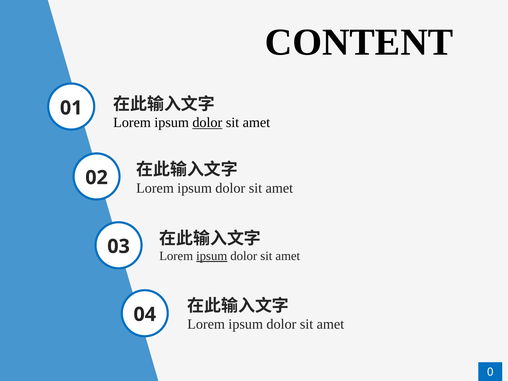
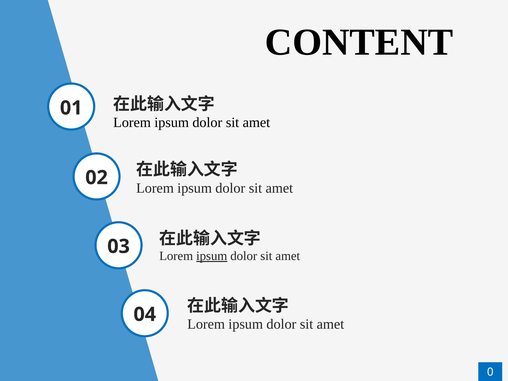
dolor at (207, 123) underline: present -> none
